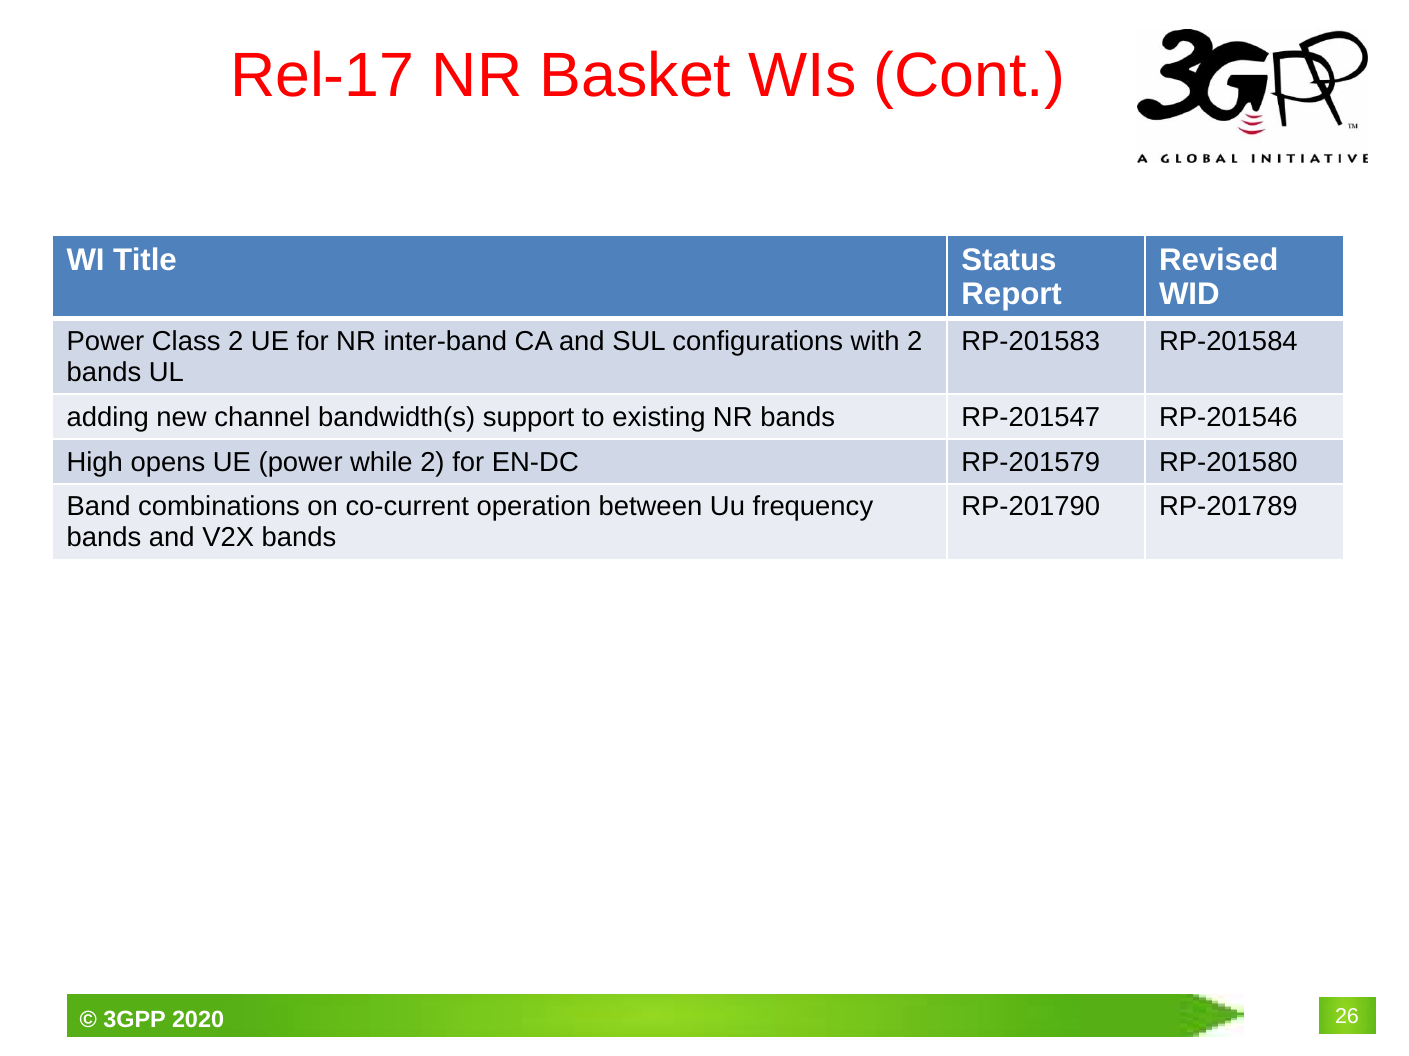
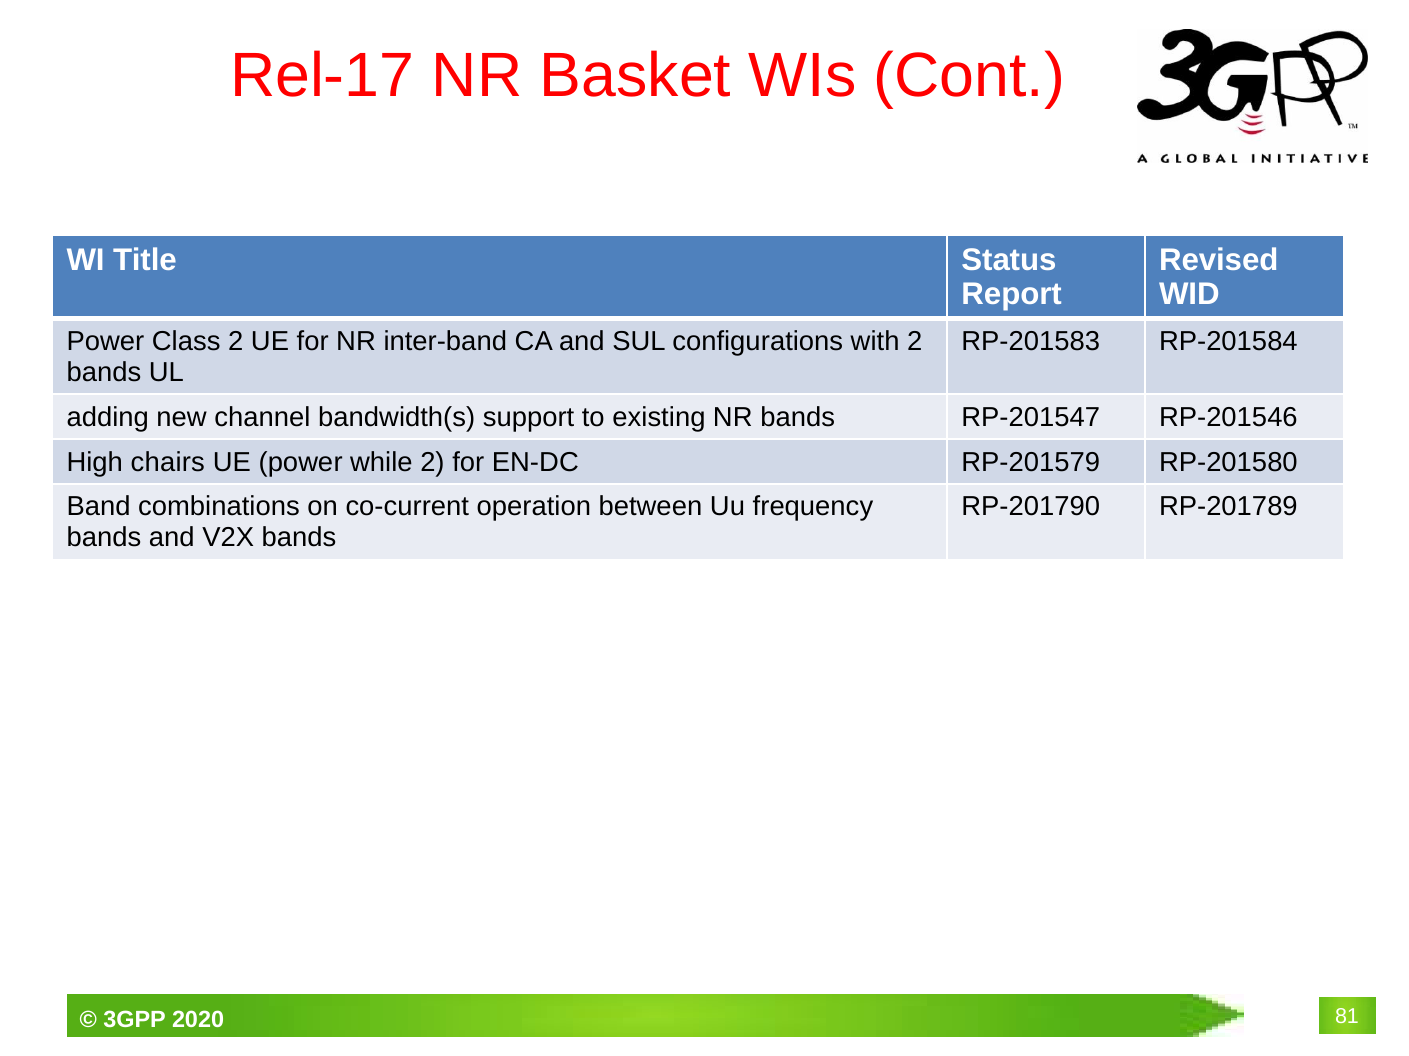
opens: opens -> chairs
26: 26 -> 81
